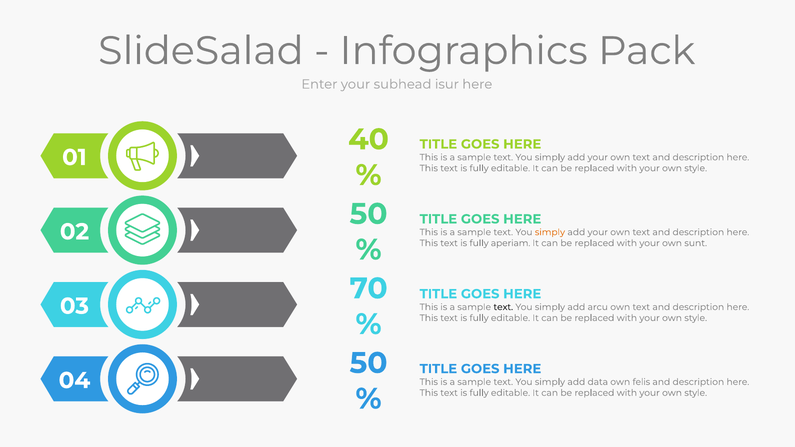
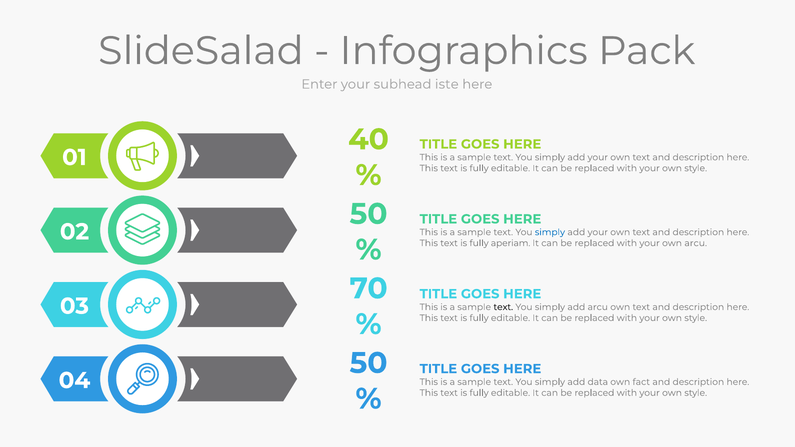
isur: isur -> iste
simply at (550, 232) colour: orange -> blue
own sunt: sunt -> arcu
felis: felis -> fact
